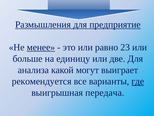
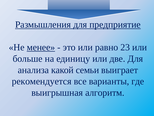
могут: могут -> семьи
где underline: present -> none
передача: передача -> алгоритм
